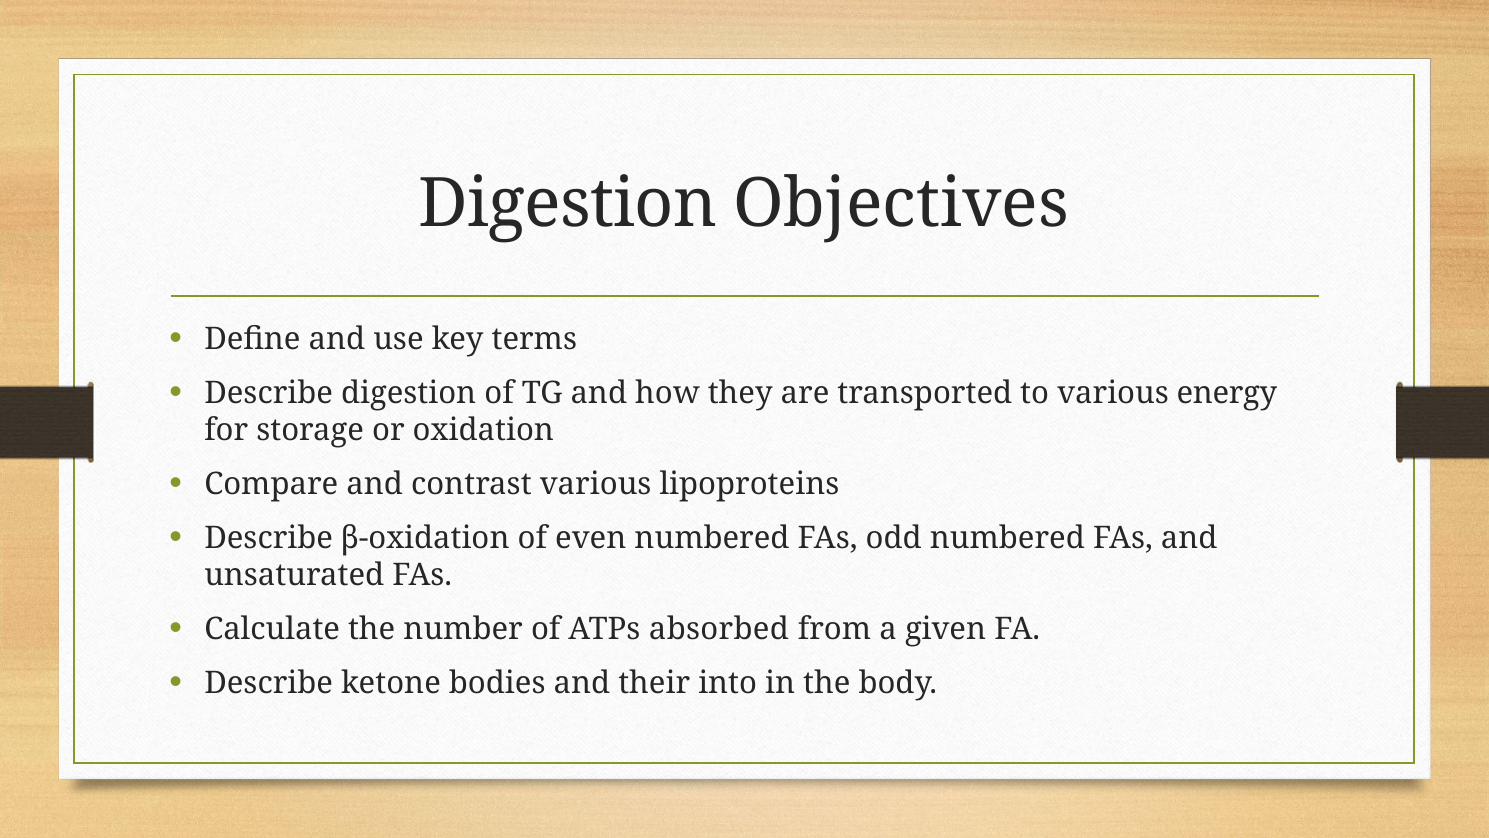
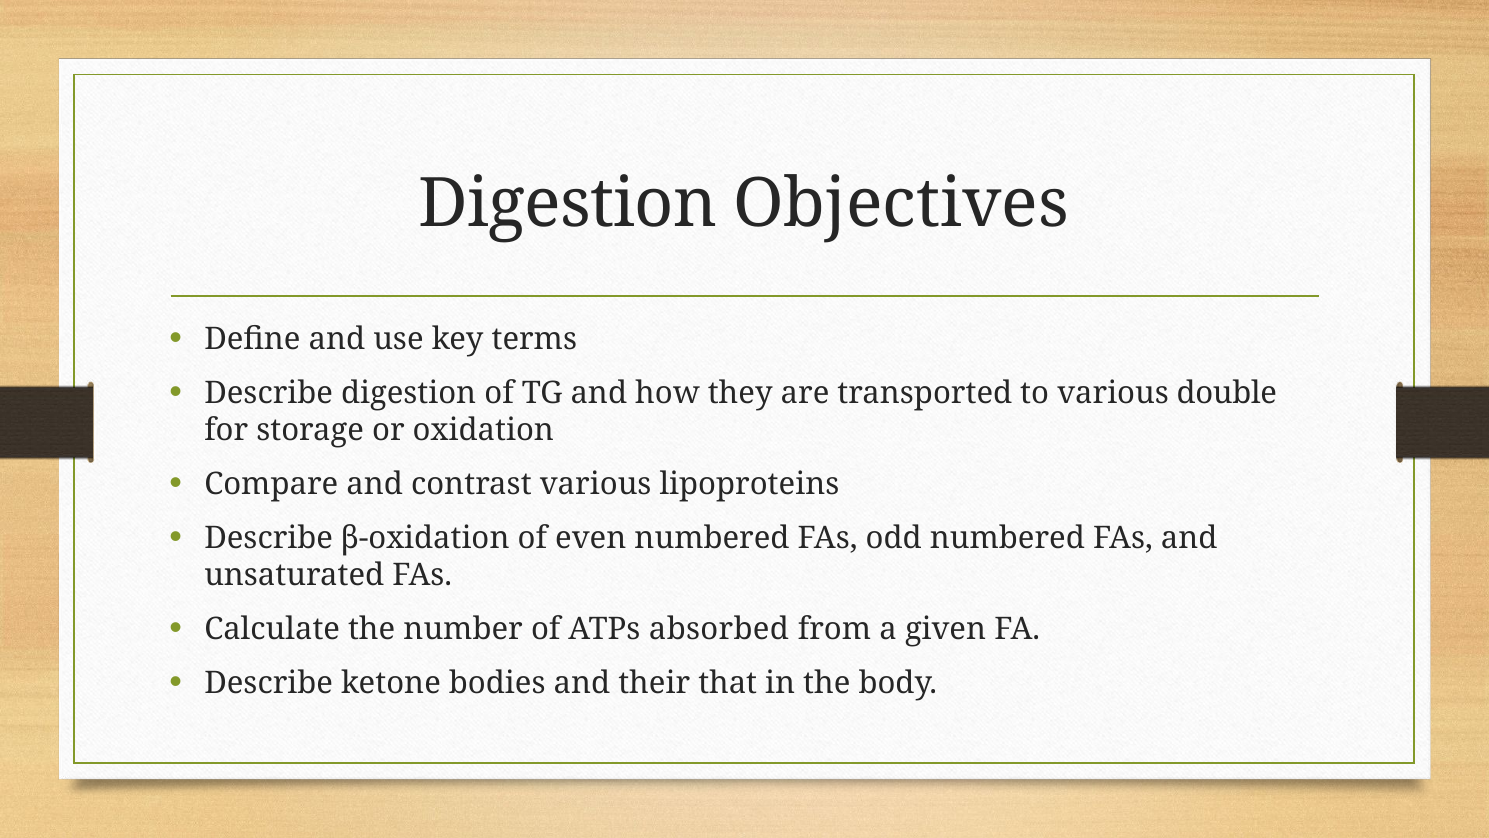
energy: energy -> double
into: into -> that
